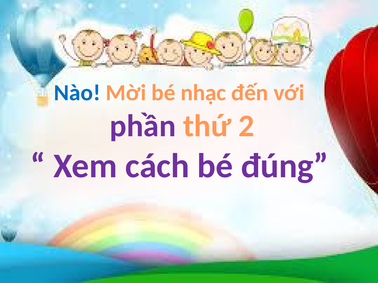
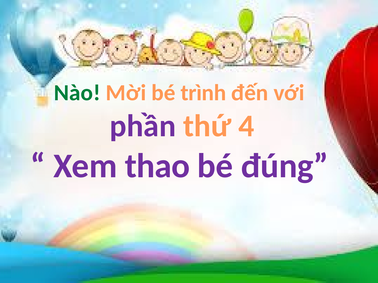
Nào colour: blue -> green
nhạc: nhạc -> trình
2: 2 -> 4
cách: cách -> thao
